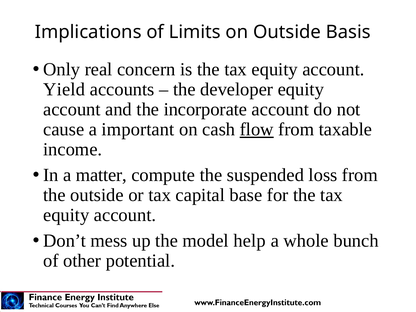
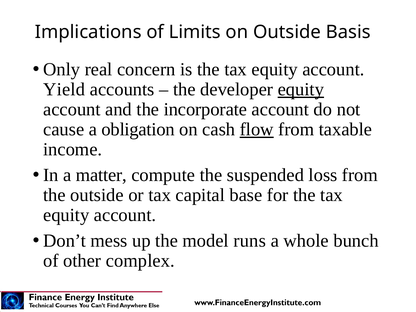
equity at (301, 89) underline: none -> present
important: important -> obligation
help: help -> runs
potential: potential -> complex
